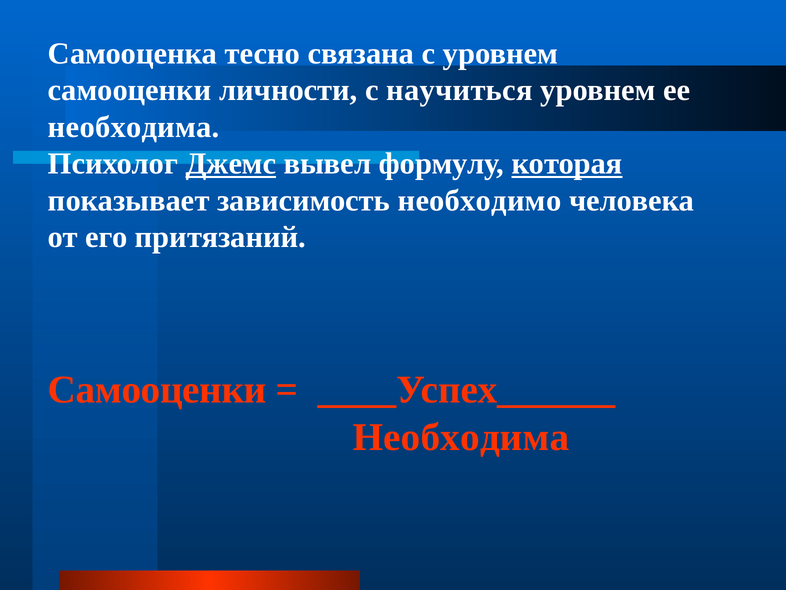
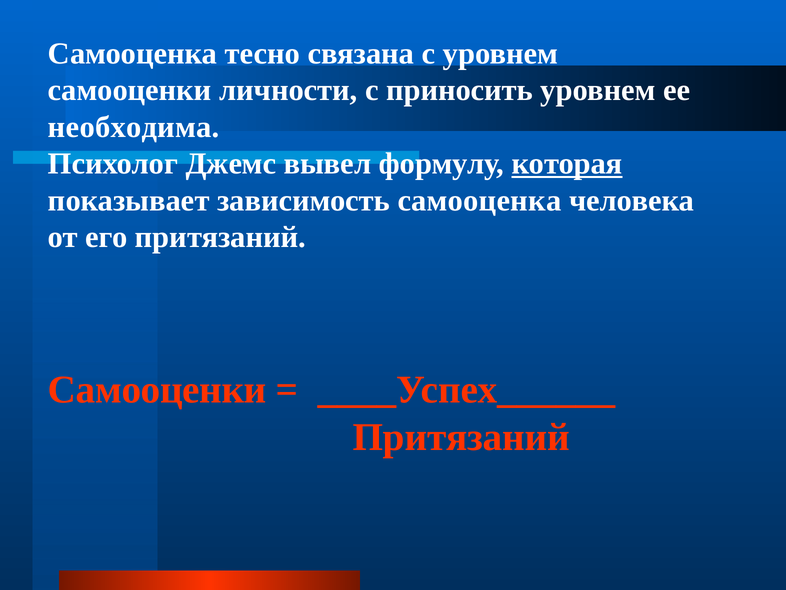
научиться: научиться -> приносить
Джемс underline: present -> none
зависимость необходимо: необходимо -> самооценка
Необходима at (461, 437): Необходима -> Притязаний
